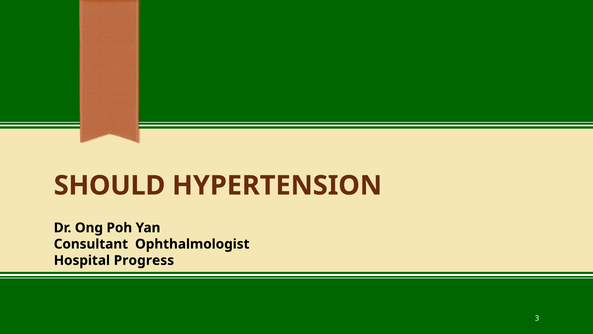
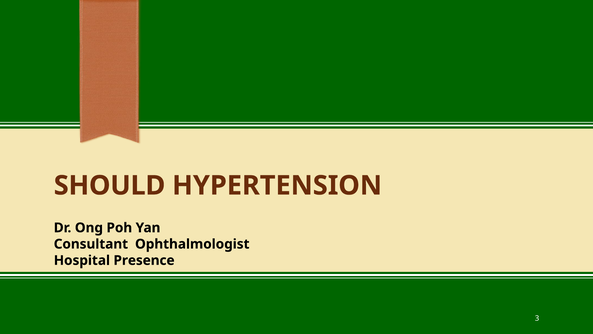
Progress: Progress -> Presence
